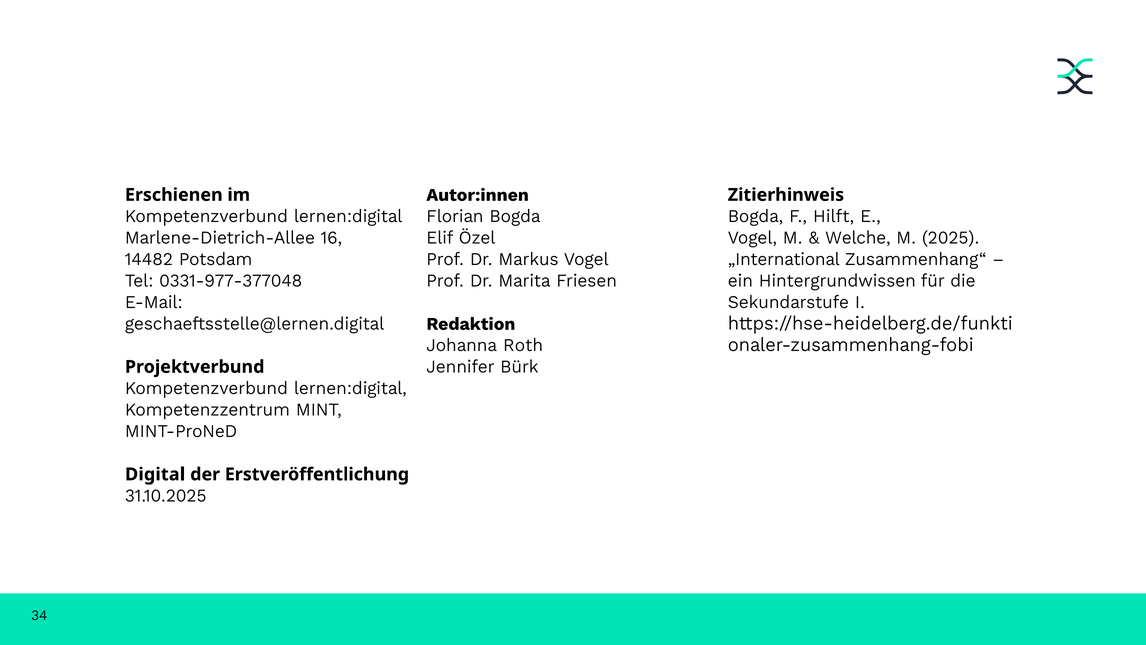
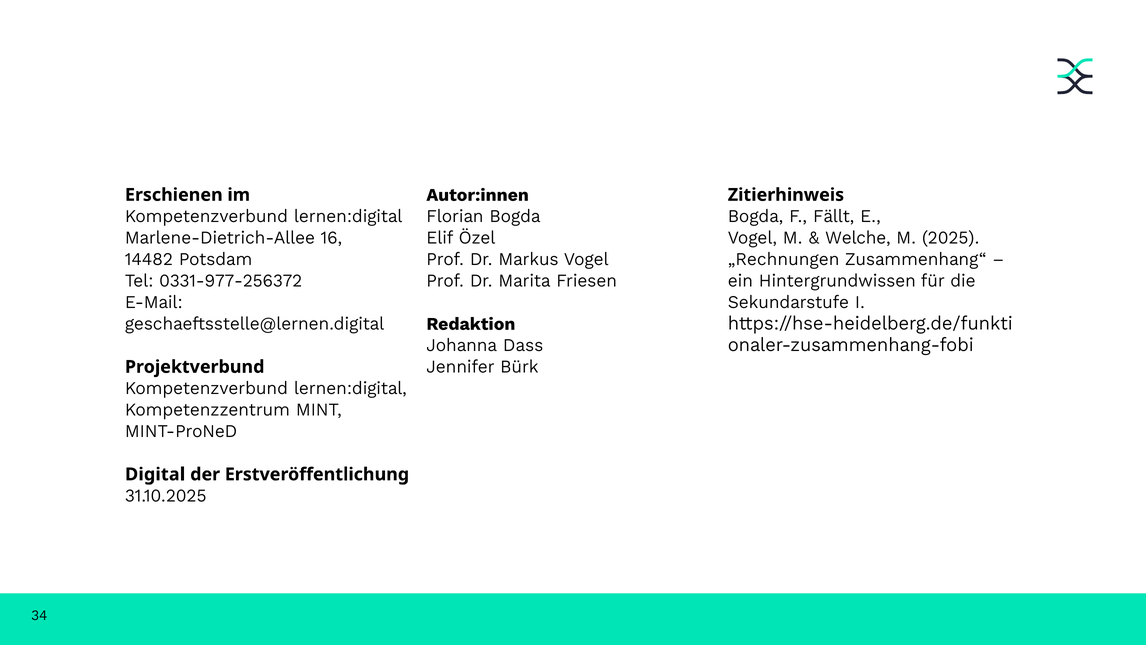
Hilft: Hilft -> Fällt
„International: „International -> „Rechnungen
0331-977-377048: 0331-977-377048 -> 0331-977-256372
Roth: Roth -> Dass
